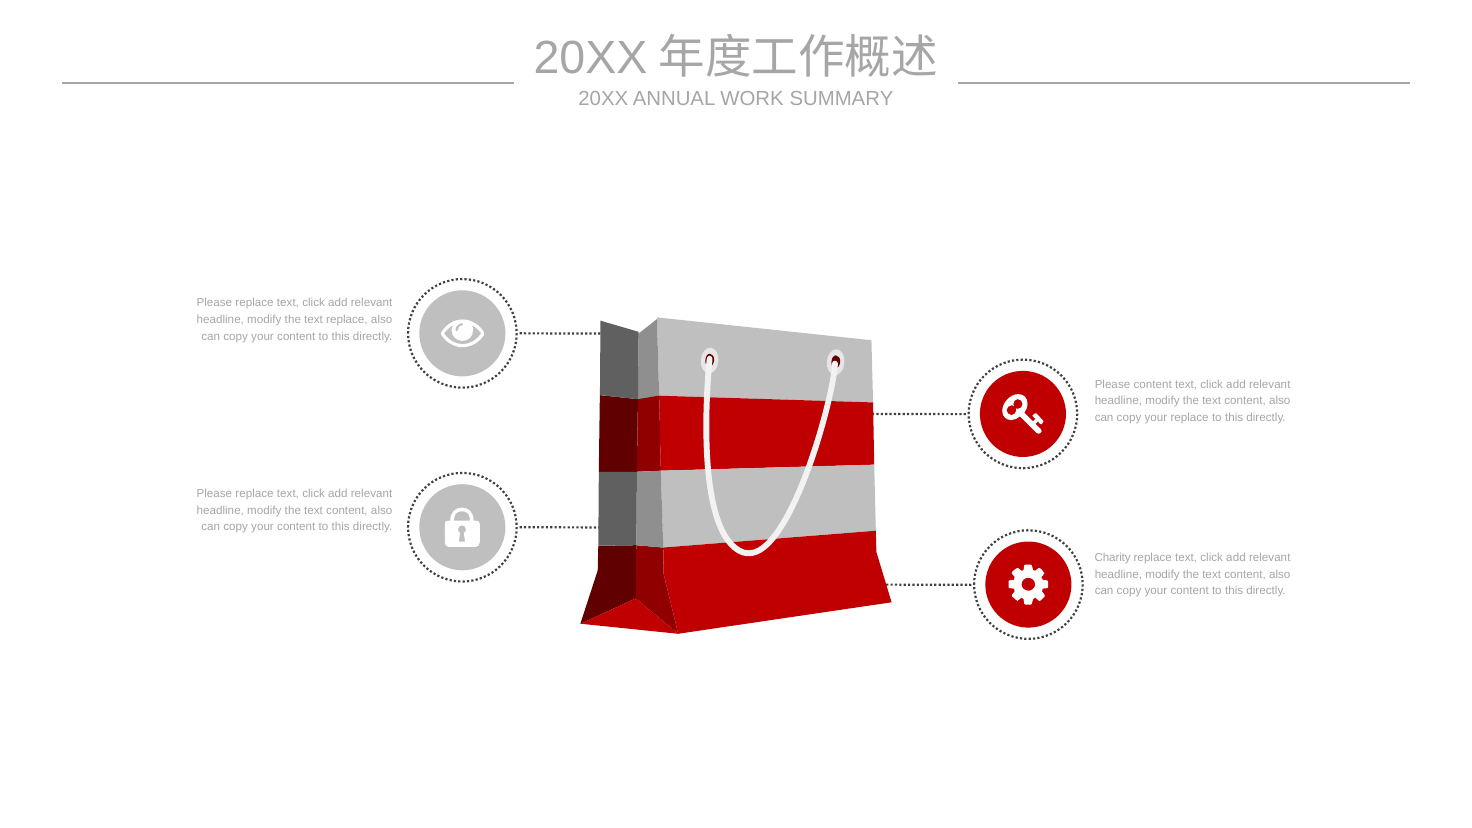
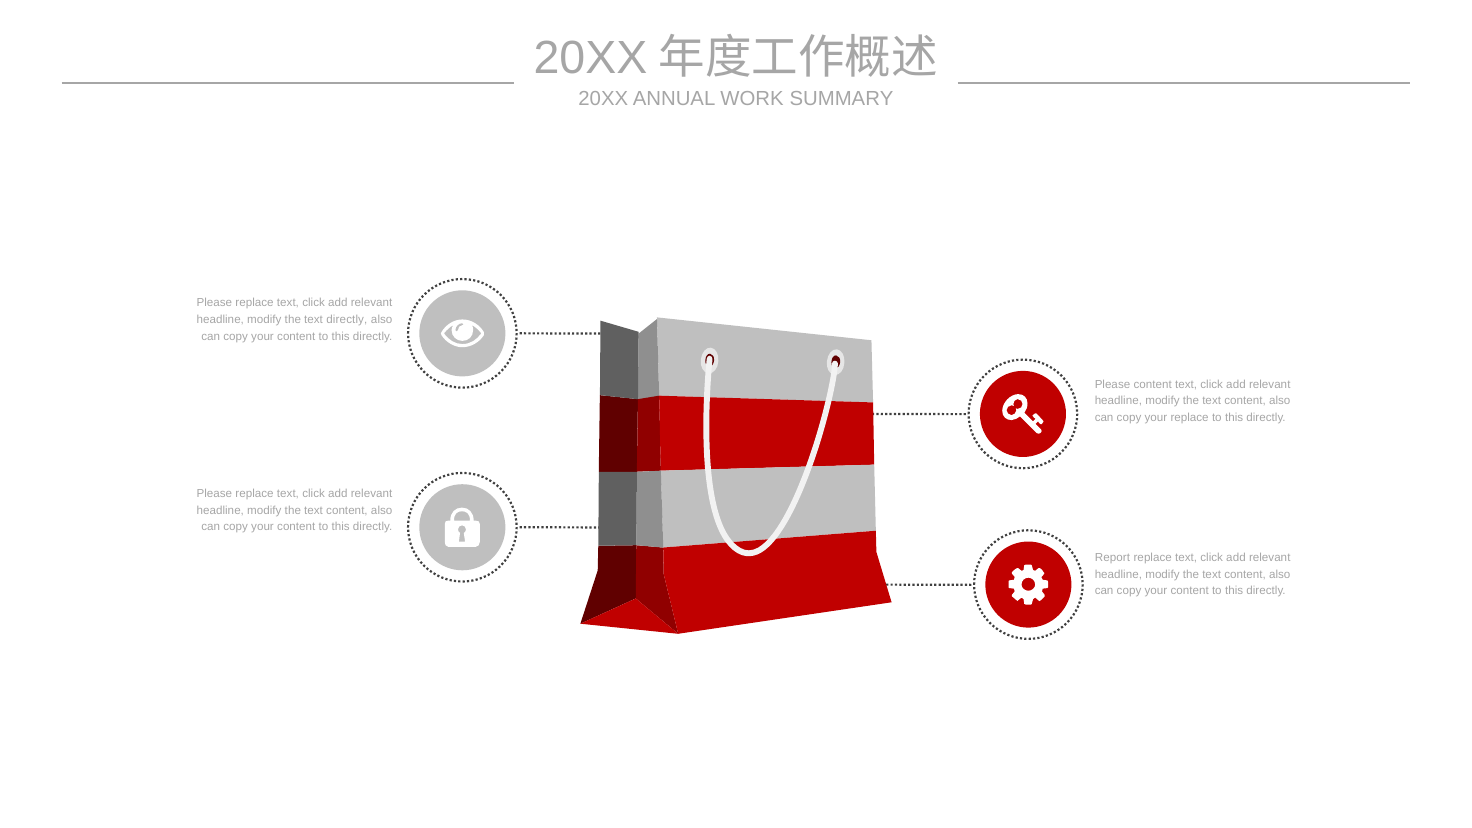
text replace: replace -> directly
Charity: Charity -> Report
